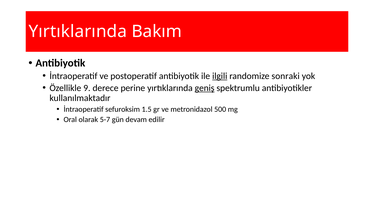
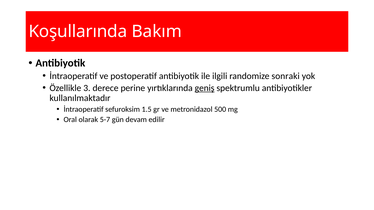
Yırtıklarında at (78, 31): Yırtıklarında -> Koşullarında
ilgili underline: present -> none
9: 9 -> 3
